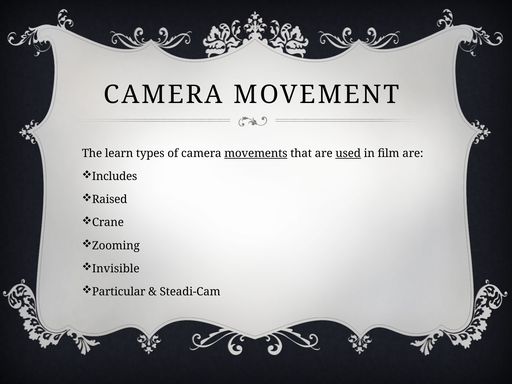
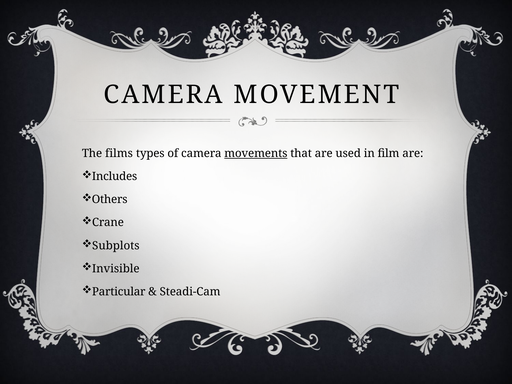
learn: learn -> films
used underline: present -> none
Raised: Raised -> Others
Zooming: Zooming -> Subplots
